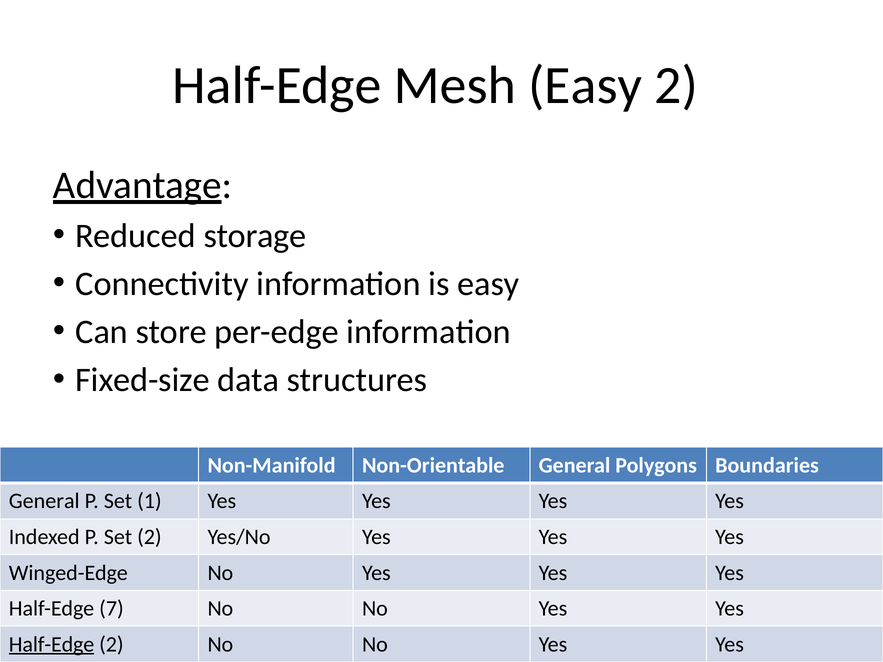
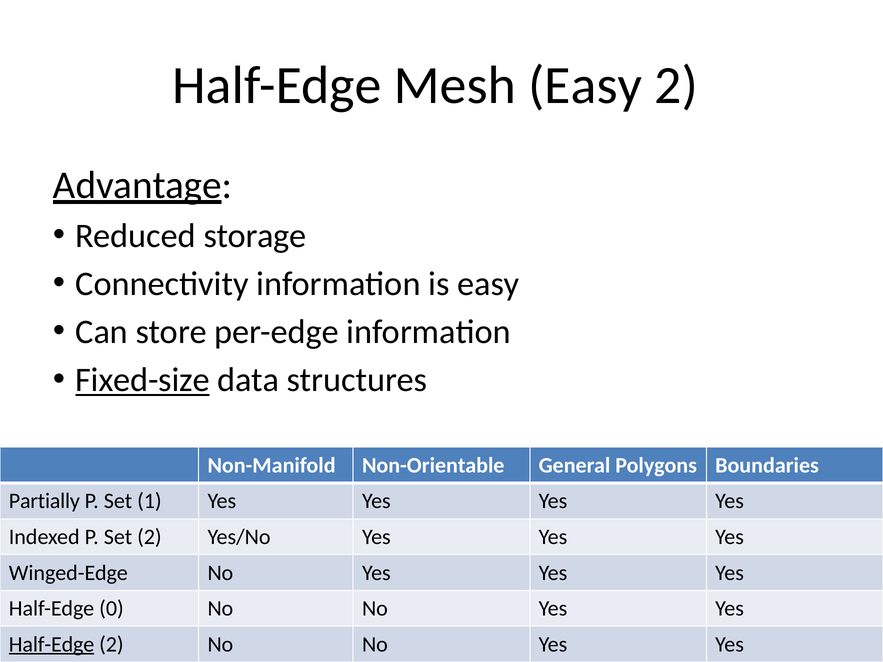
Fixed-size underline: none -> present
General at (44, 501): General -> Partially
7: 7 -> 0
